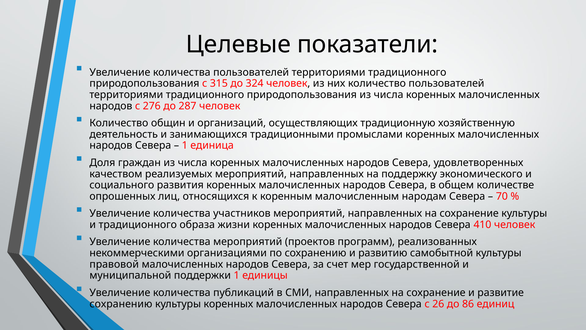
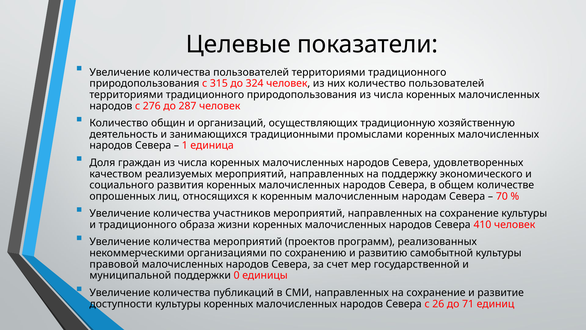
поддержки 1: 1 -> 0
сохранению at (121, 304): сохранению -> доступности
86: 86 -> 71
